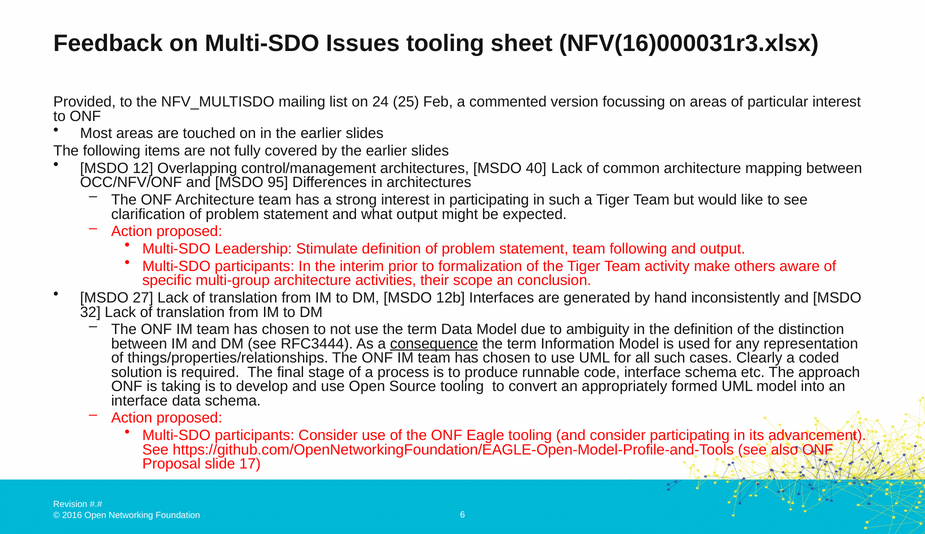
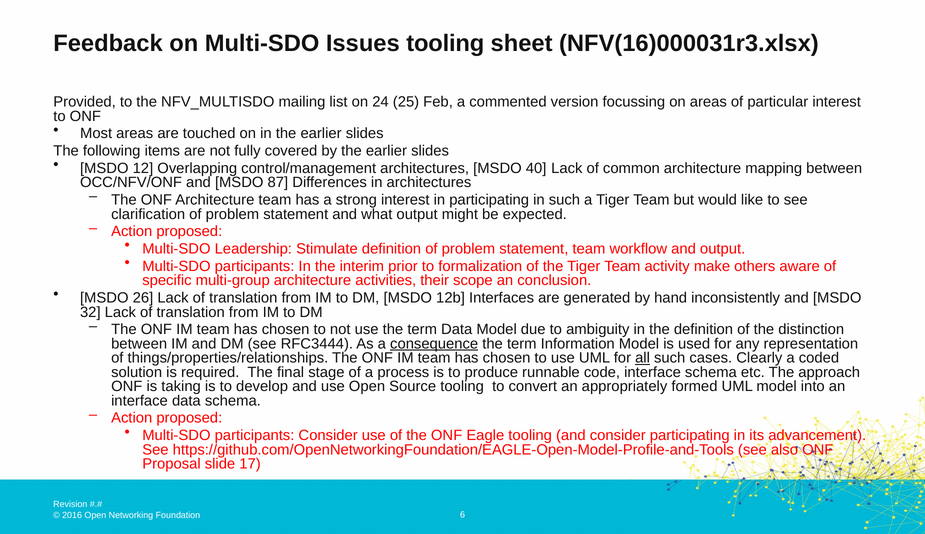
95: 95 -> 87
team following: following -> workflow
27: 27 -> 26
all underline: none -> present
